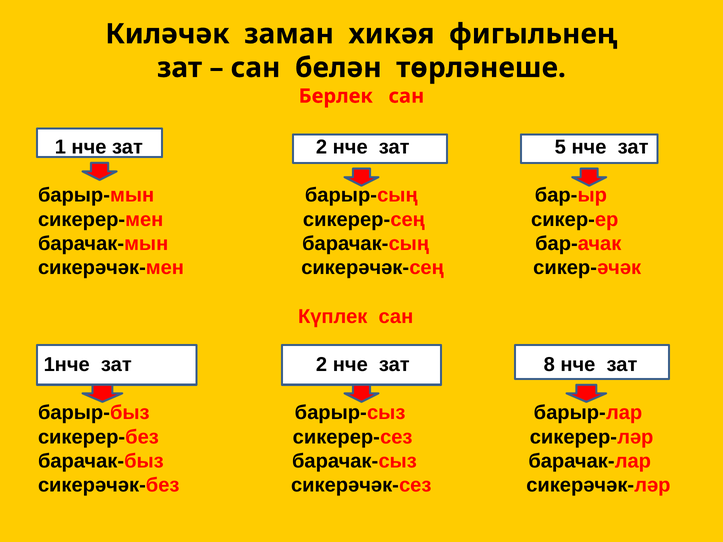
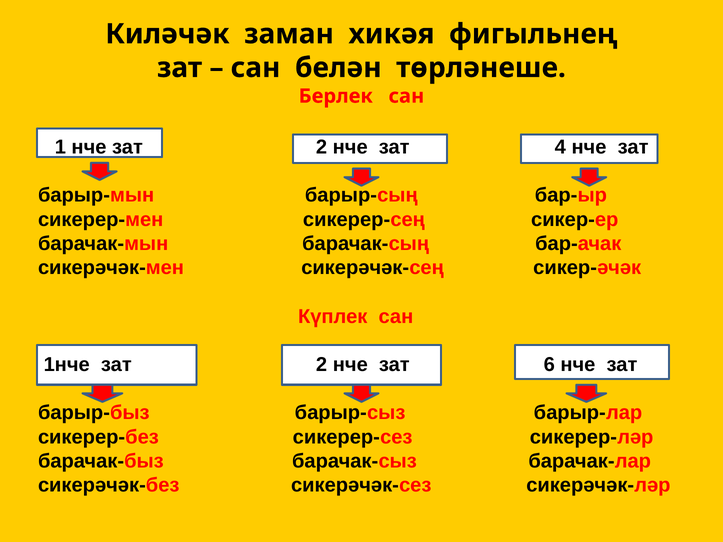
5: 5 -> 4
8: 8 -> 6
